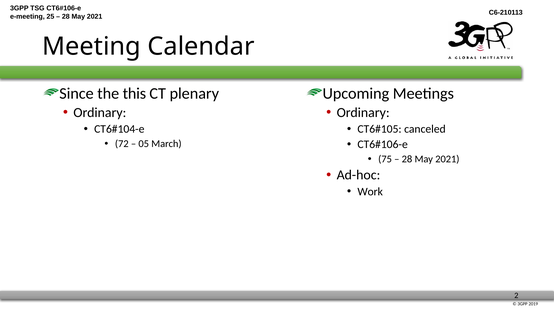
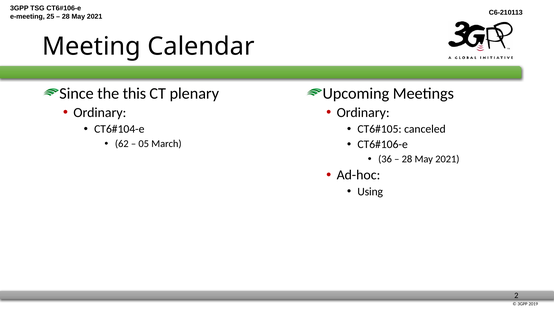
72: 72 -> 62
75: 75 -> 36
Work: Work -> Using
